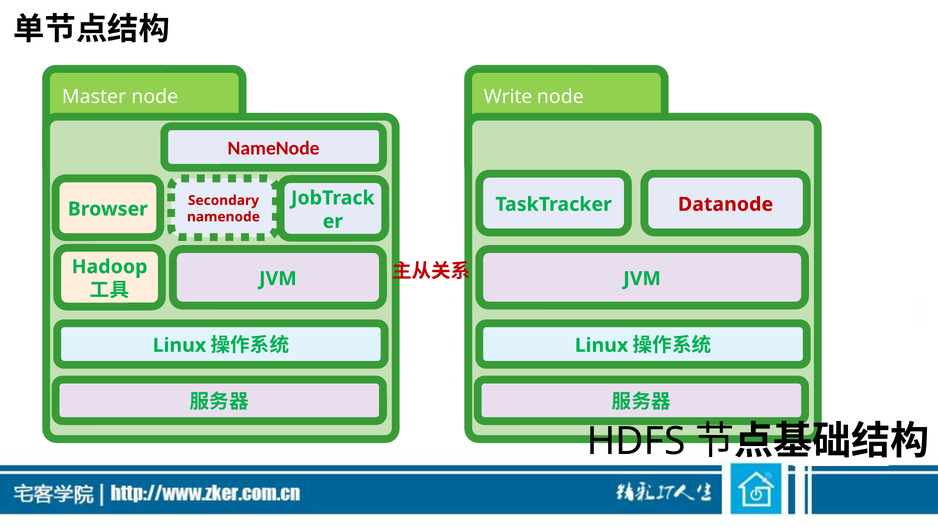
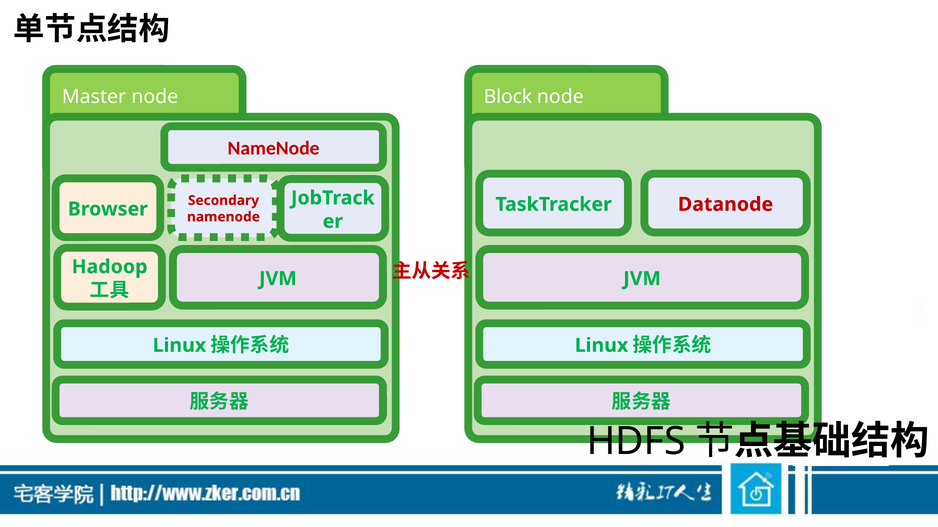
Write: Write -> Block
